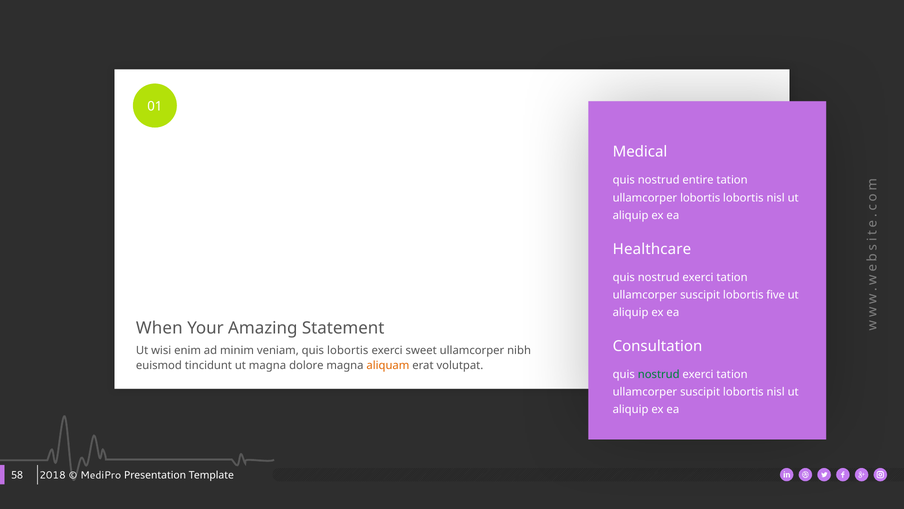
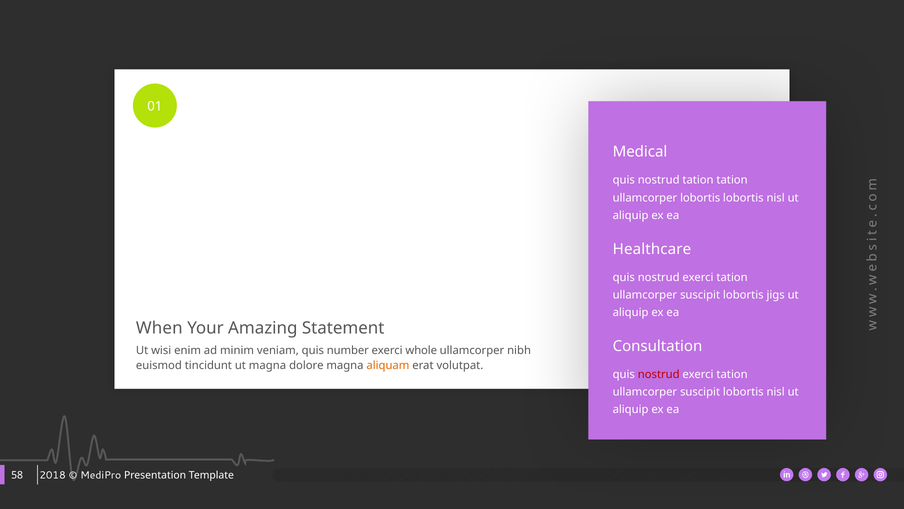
nostrud entire: entire -> tation
five: five -> jigs
quis lobortis: lobortis -> number
sweet: sweet -> whole
nostrud at (659, 374) colour: green -> red
